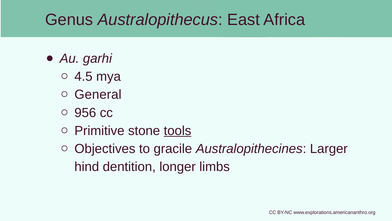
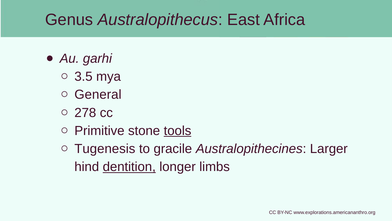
4.5: 4.5 -> 3.5
956: 956 -> 278
Objectives: Objectives -> Tugenesis
dentition underline: none -> present
